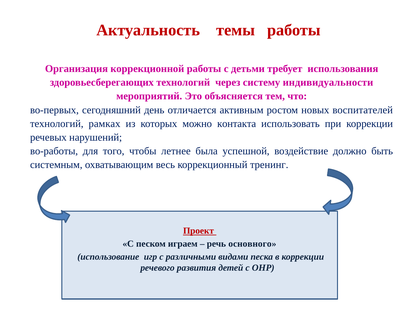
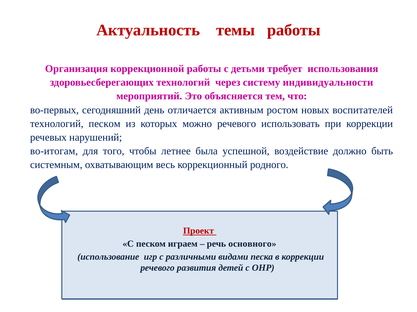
технологий рамках: рамках -> песком
можно контакта: контакта -> речевого
во-работы: во-работы -> во-итогам
тренинг: тренинг -> родного
